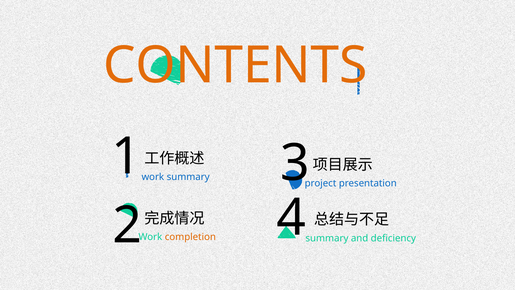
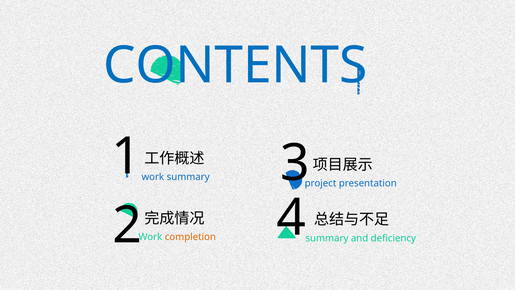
CONTENTS colour: orange -> blue
